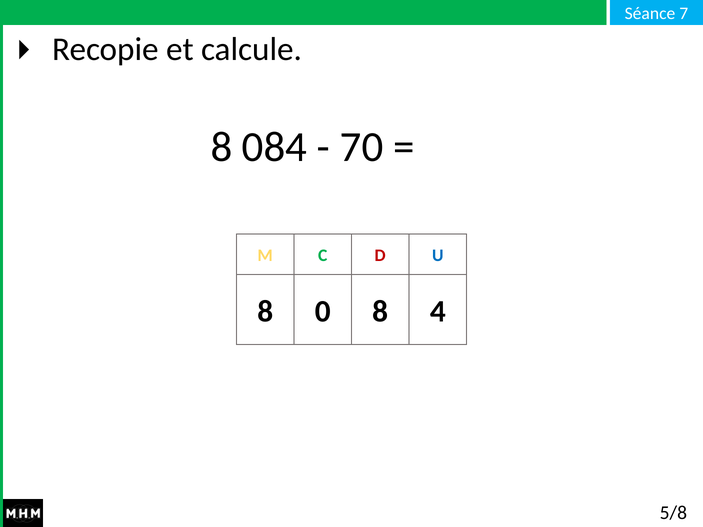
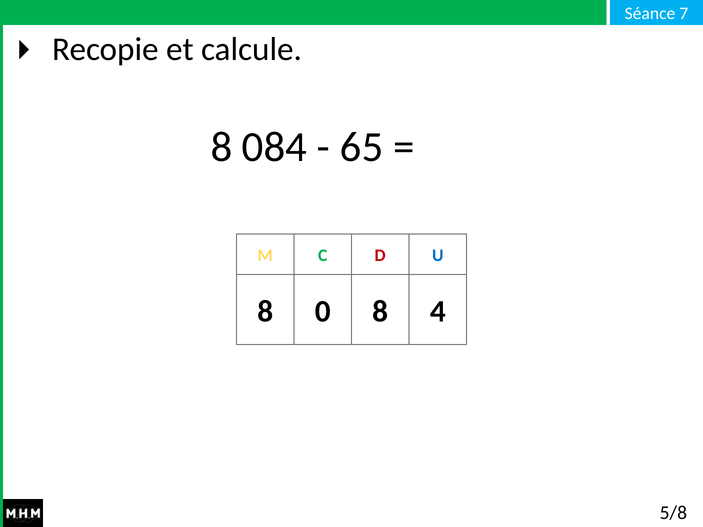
70: 70 -> 65
